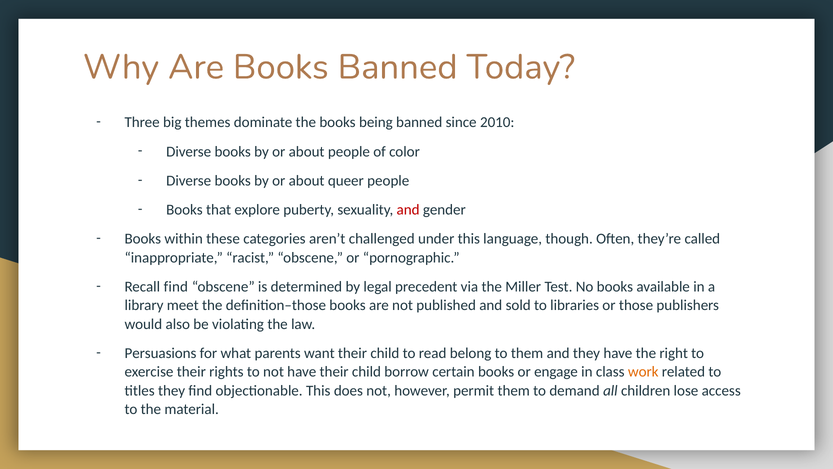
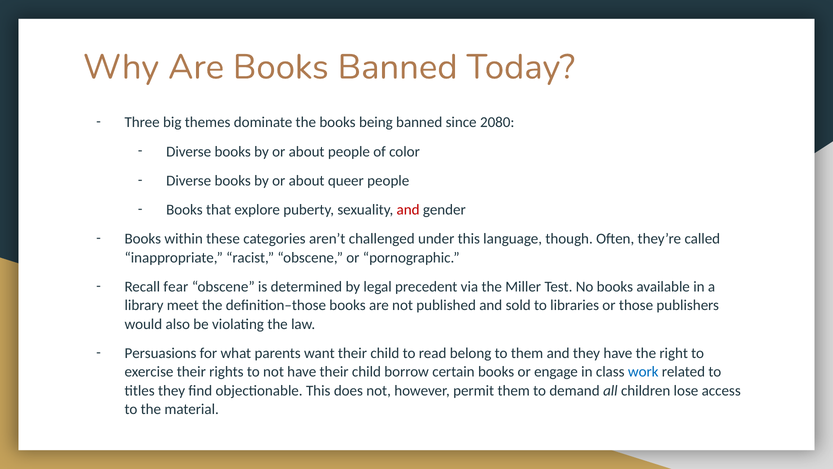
2010: 2010 -> 2080
Recall find: find -> fear
work colour: orange -> blue
